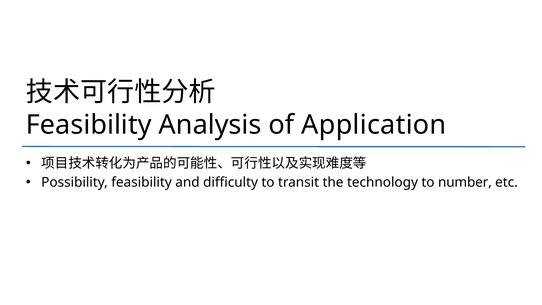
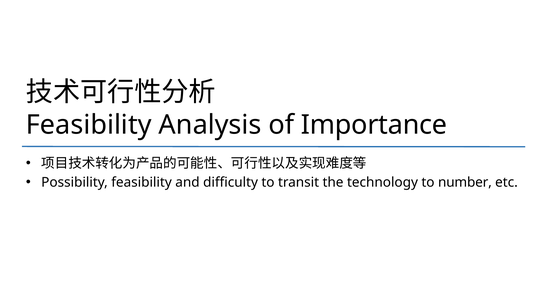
Application: Application -> Importance
